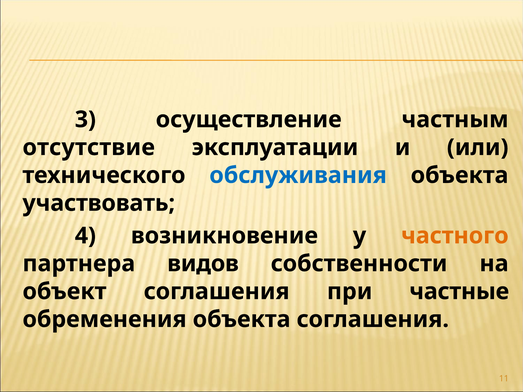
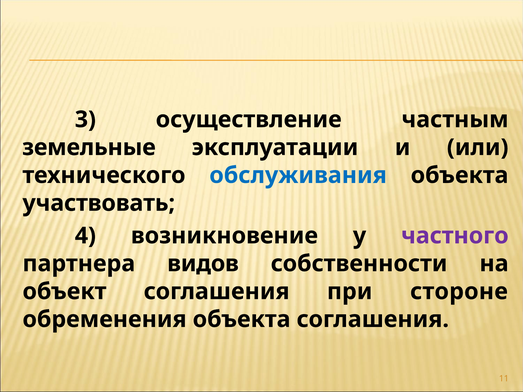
отсутствие: отсутствие -> земельные
частного colour: orange -> purple
частные: частные -> стороне
